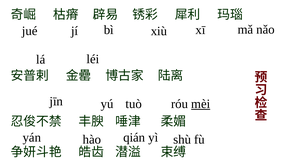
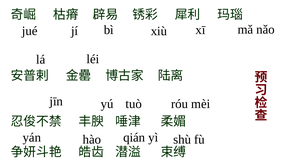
mèi underline: present -> none
